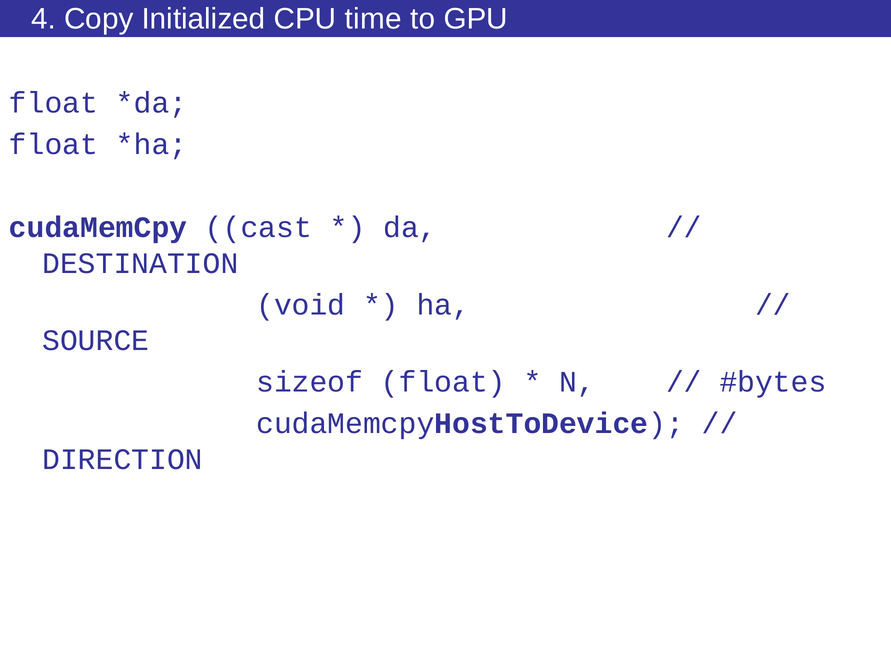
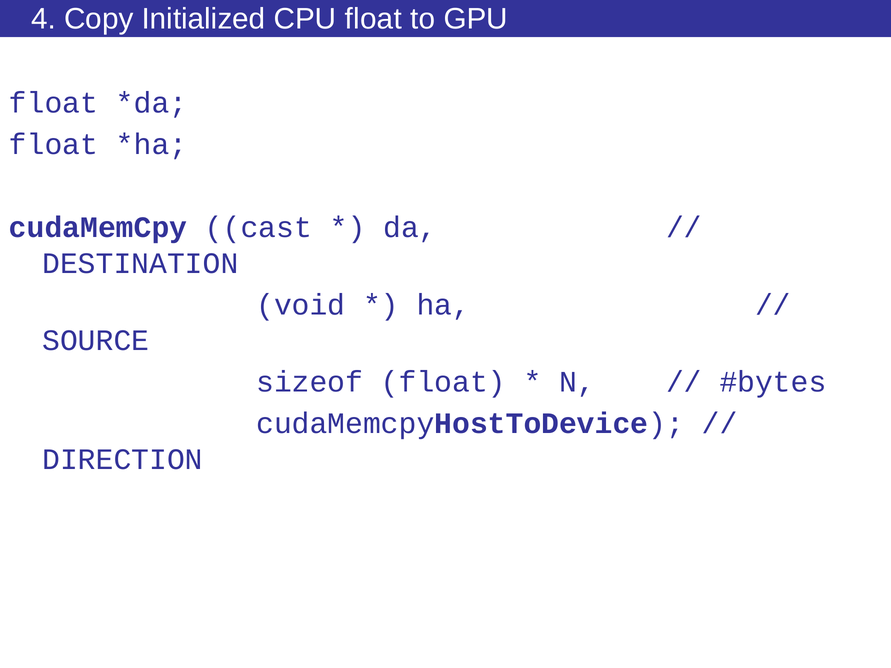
CPU time: time -> float
